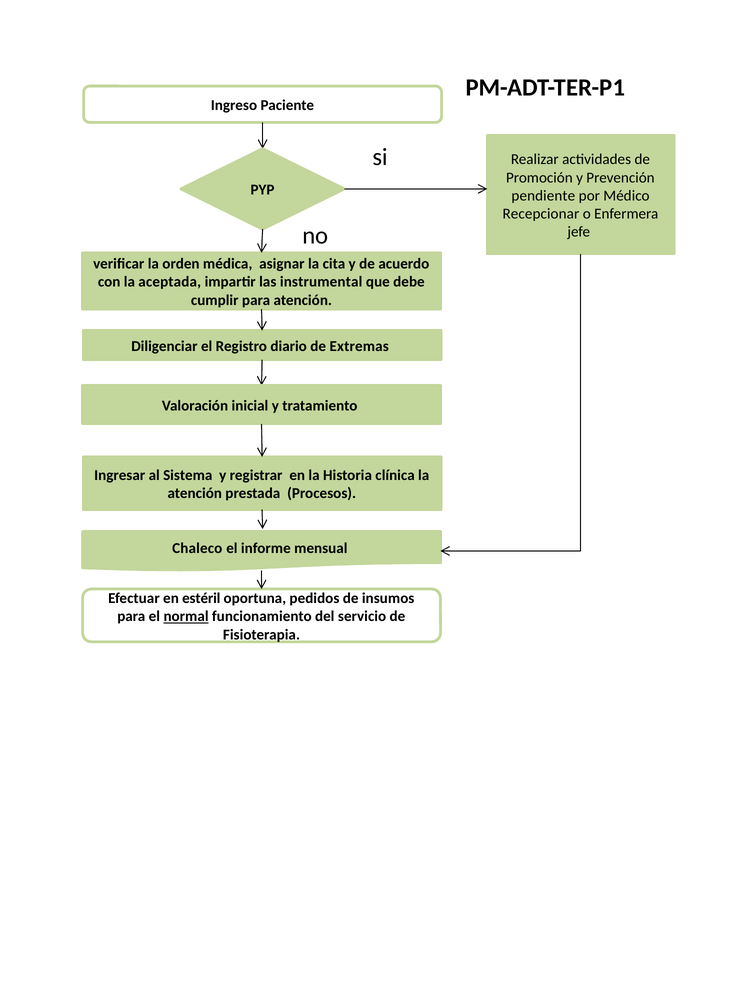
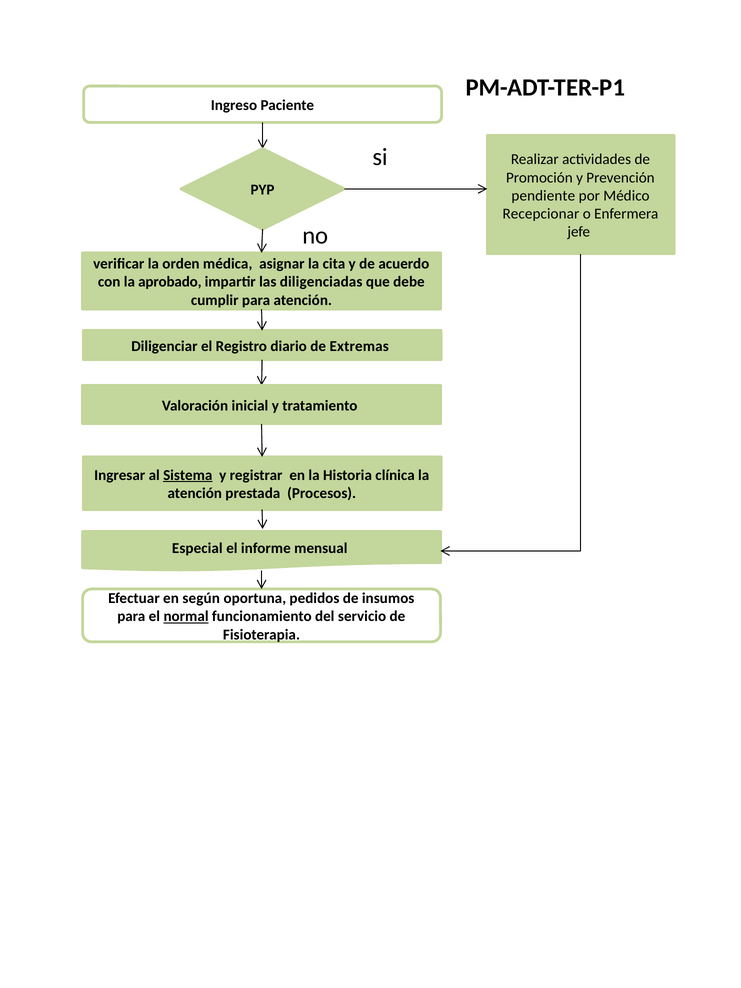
aceptada: aceptada -> aprobado
instrumental: instrumental -> diligenciadas
Sistema underline: none -> present
Chaleco: Chaleco -> Especial
estéril: estéril -> según
